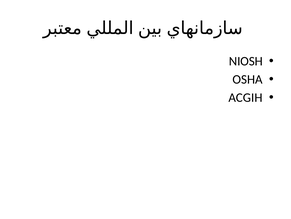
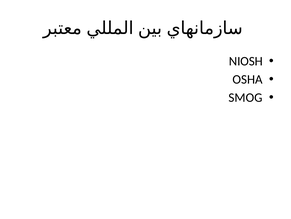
ACGIH: ACGIH -> SMOG
